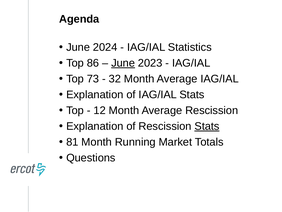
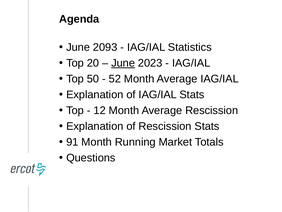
2024: 2024 -> 2093
86: 86 -> 20
73: 73 -> 50
32: 32 -> 52
Stats at (207, 126) underline: present -> none
81: 81 -> 91
